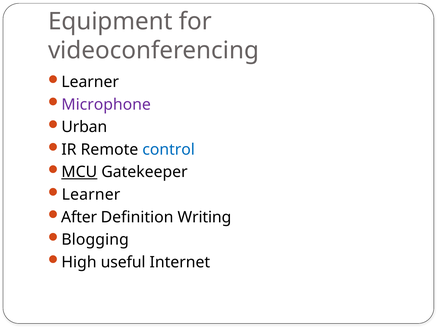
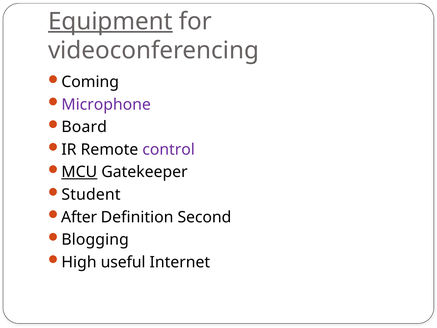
Equipment underline: none -> present
Learner at (90, 82): Learner -> Coming
Urban: Urban -> Board
control colour: blue -> purple
Learner at (91, 194): Learner -> Student
Writing: Writing -> Second
